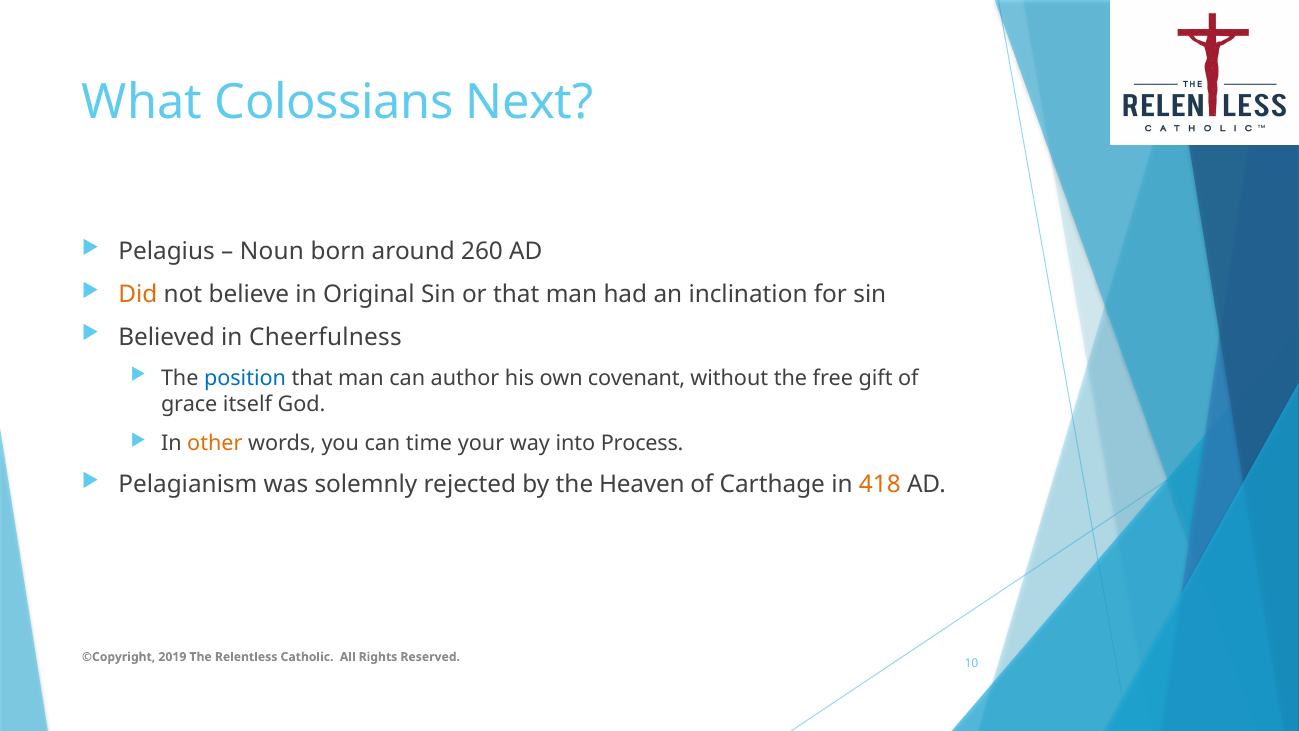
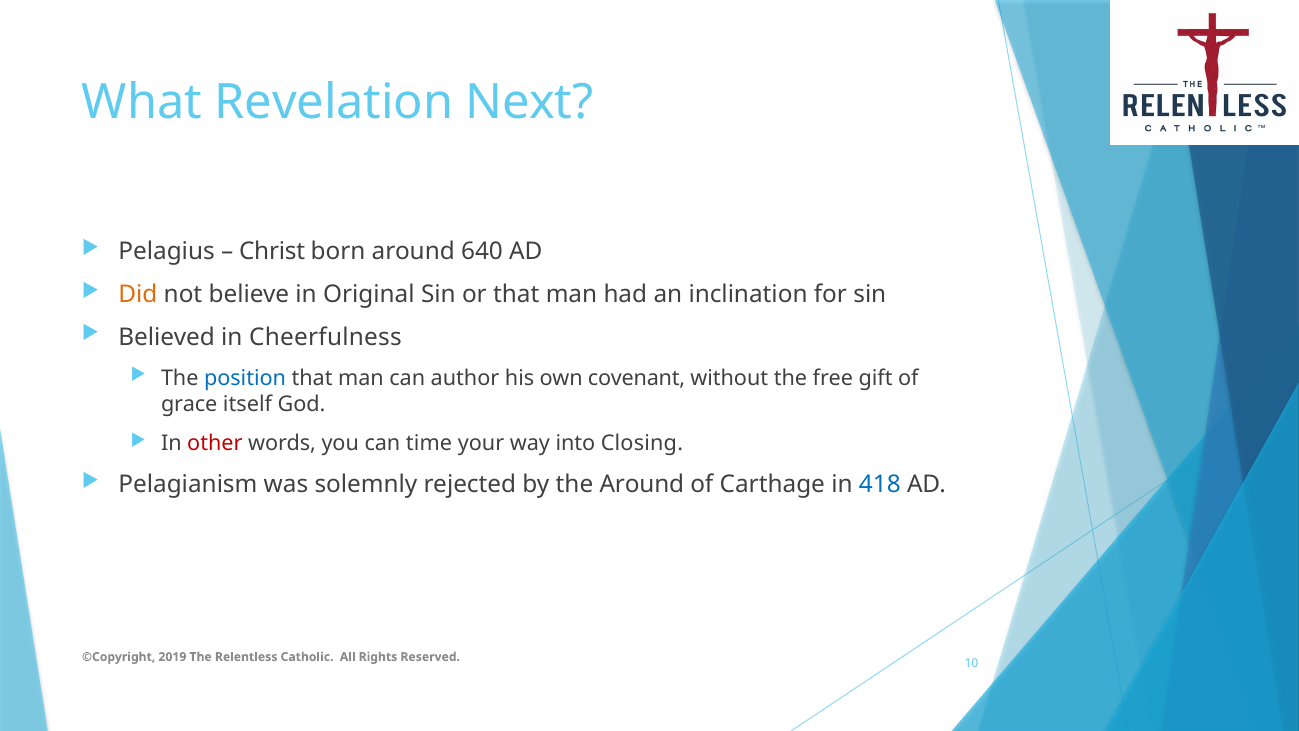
Colossians: Colossians -> Revelation
Noun: Noun -> Christ
260: 260 -> 640
other colour: orange -> red
Process: Process -> Closing
the Heaven: Heaven -> Around
418 colour: orange -> blue
